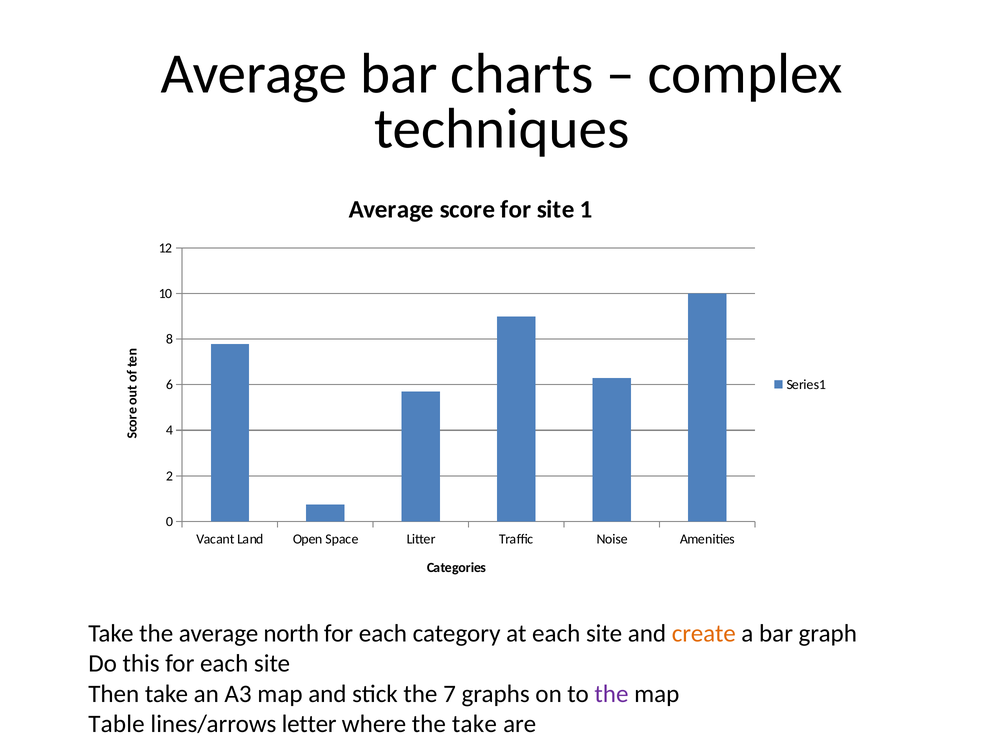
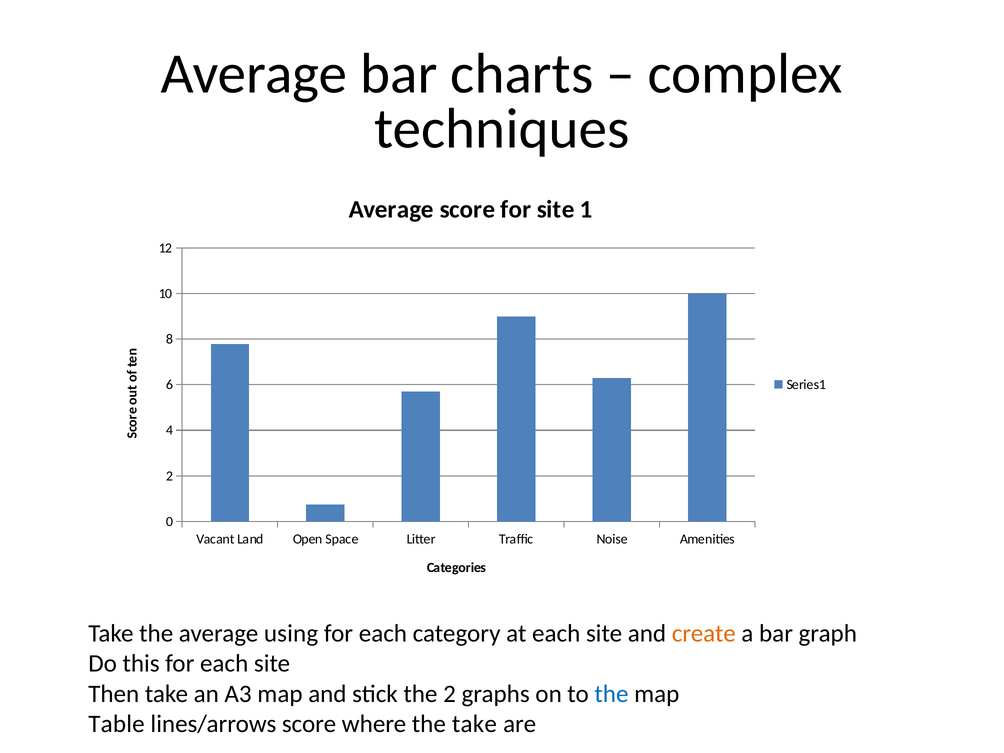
north: north -> using
the 7: 7 -> 2
the at (611, 694) colour: purple -> blue
lines/arrows letter: letter -> score
